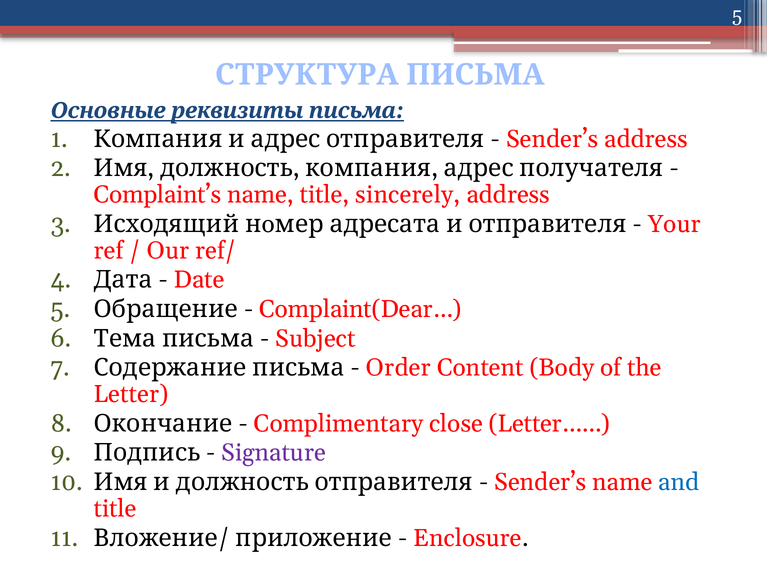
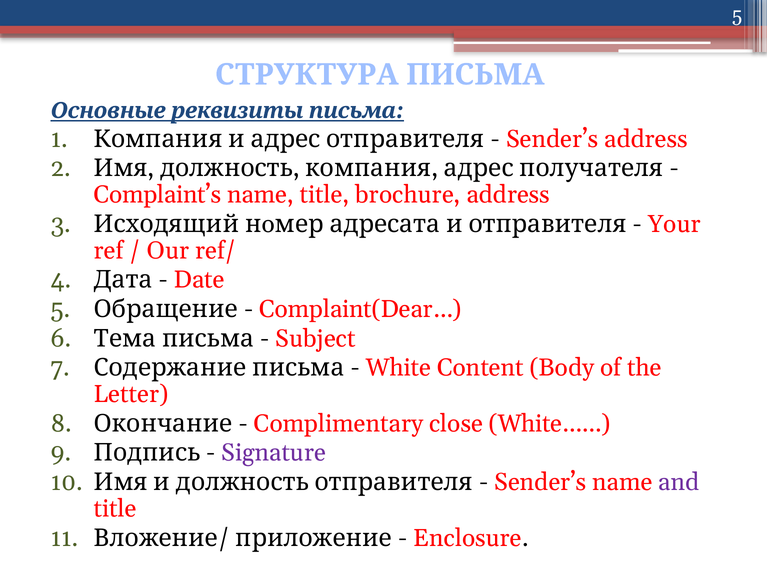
sincerely: sincerely -> brochure
Order: Order -> White
Letter……: Letter…… -> White……
and colour: blue -> purple
